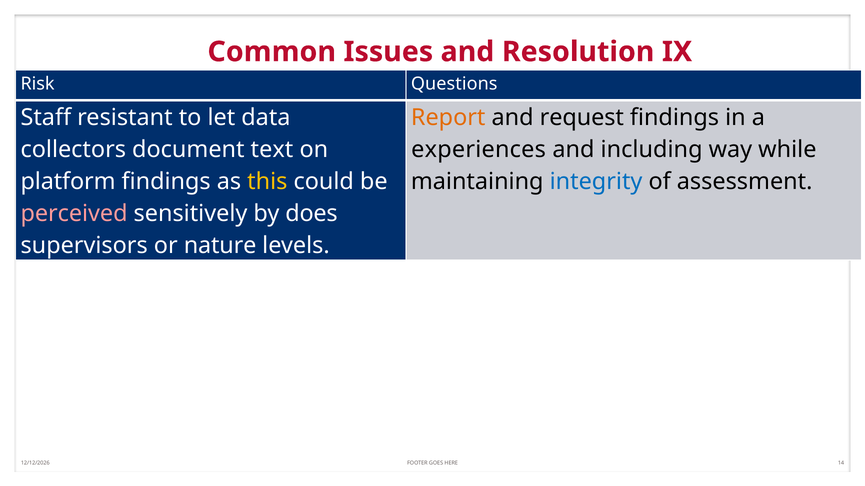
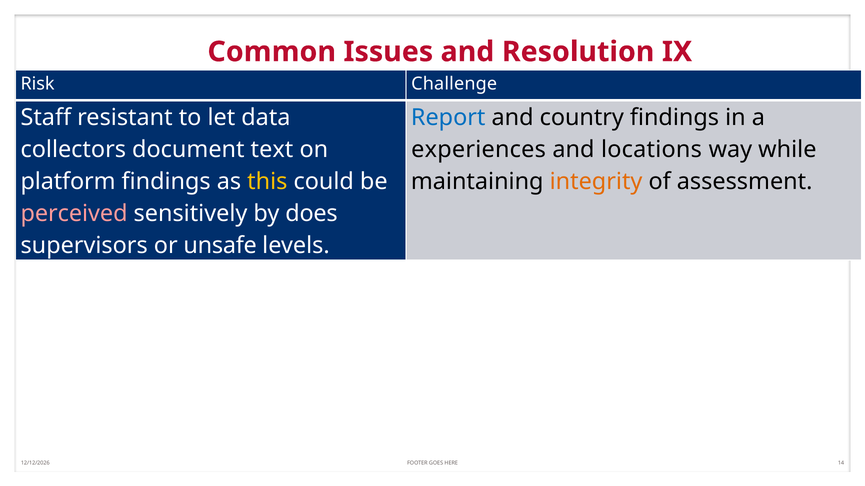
Questions: Questions -> Challenge
Report colour: orange -> blue
request: request -> country
including: including -> locations
integrity colour: blue -> orange
nature: nature -> unsafe
